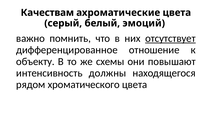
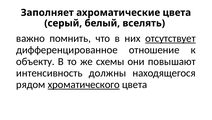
Качествам: Качествам -> Заполняет
эмоций: эмоций -> вселять
хроматического underline: none -> present
